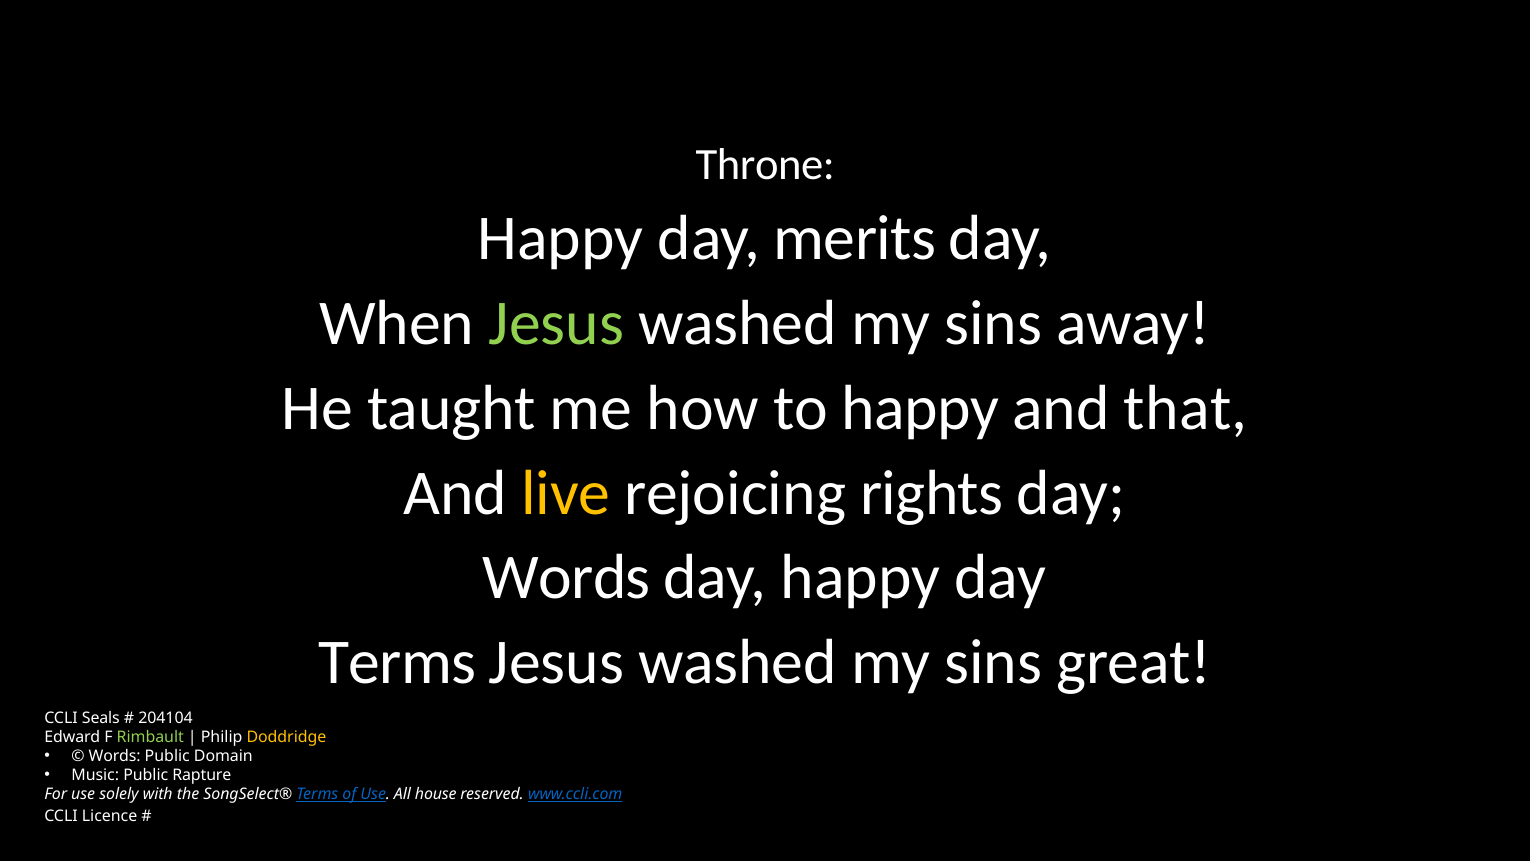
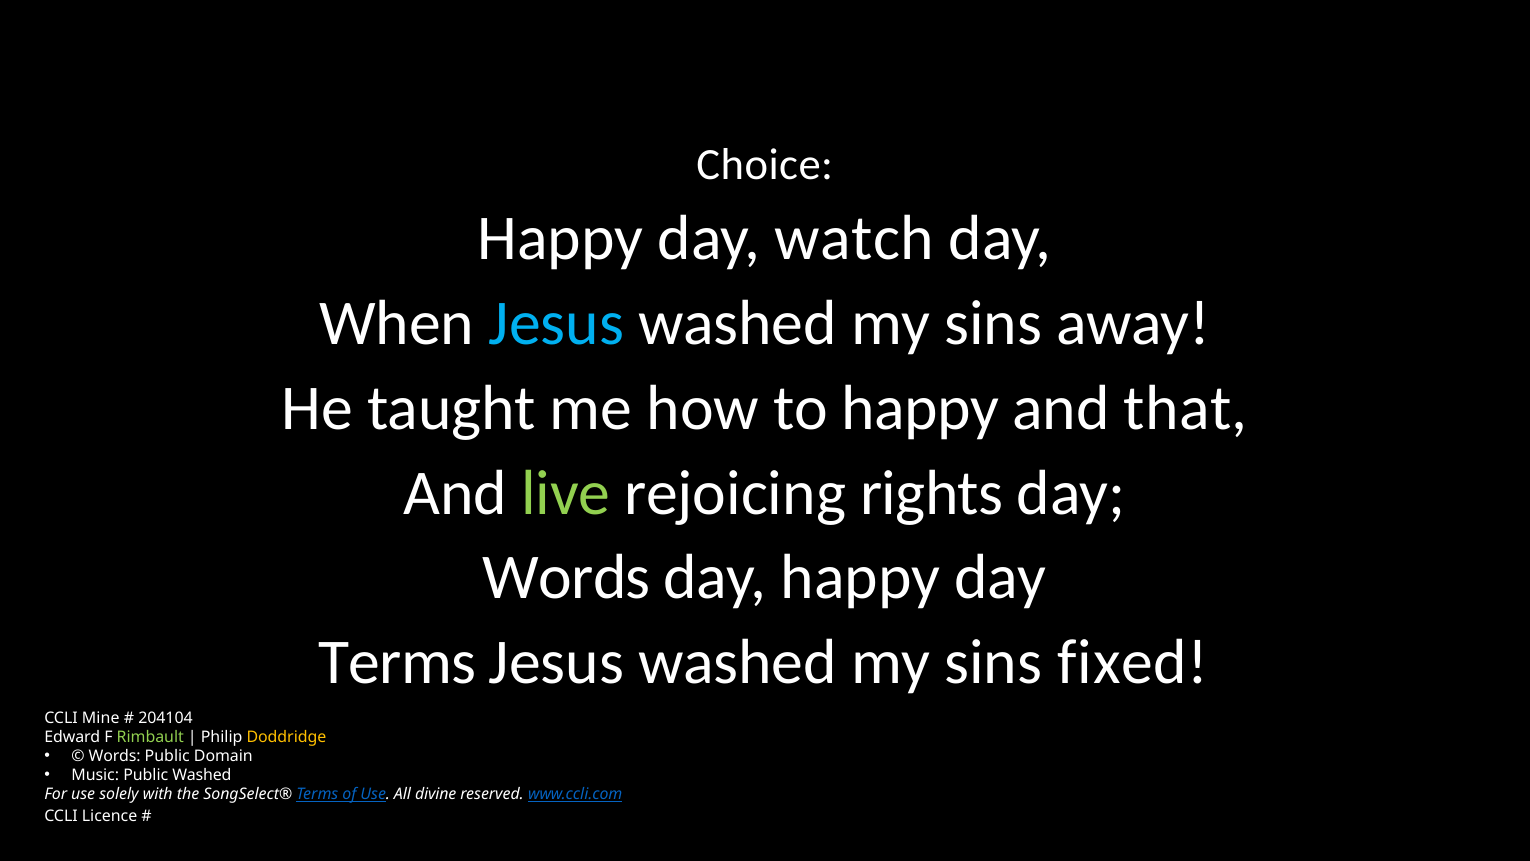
Throne: Throne -> Choice
merits: merits -> watch
Jesus at (556, 323) colour: light green -> light blue
live colour: yellow -> light green
great: great -> fixed
Seals: Seals -> Mine
Public Rapture: Rapture -> Washed
house: house -> divine
